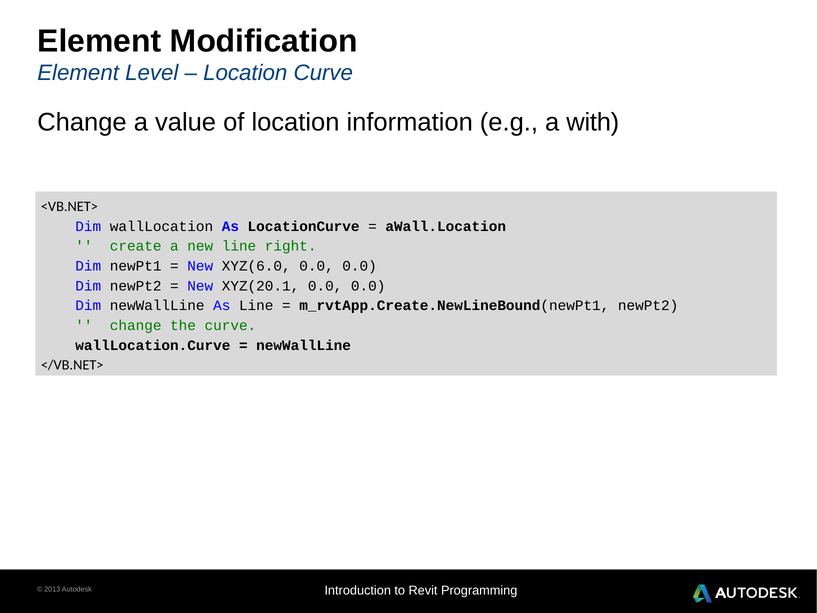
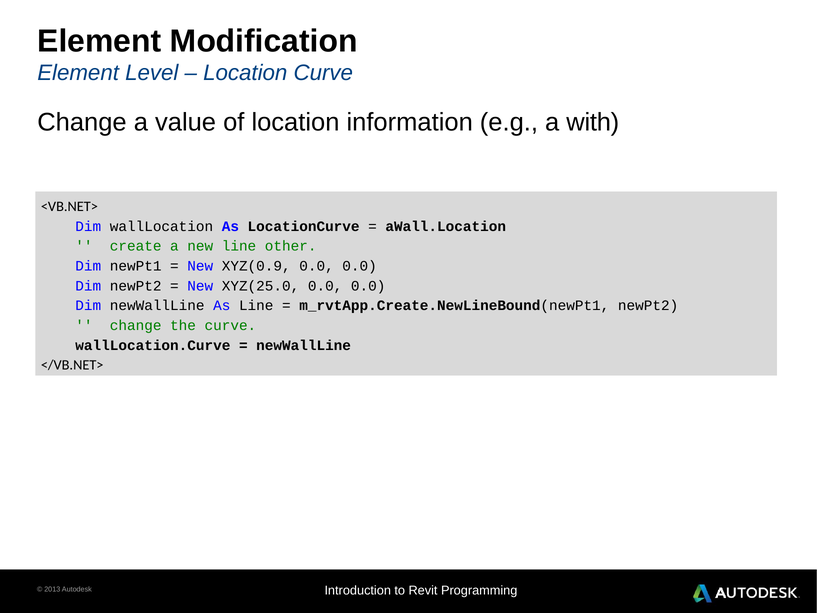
right: right -> other
XYZ(6.0: XYZ(6.0 -> XYZ(0.9
XYZ(20.1: XYZ(20.1 -> XYZ(25.0
